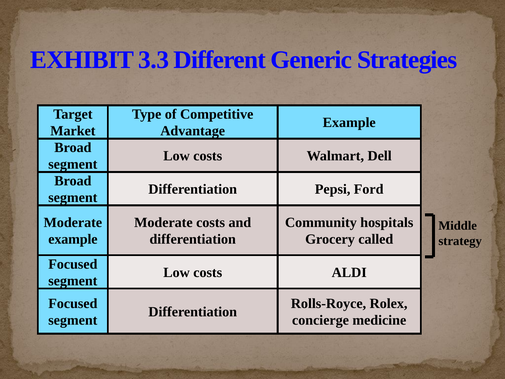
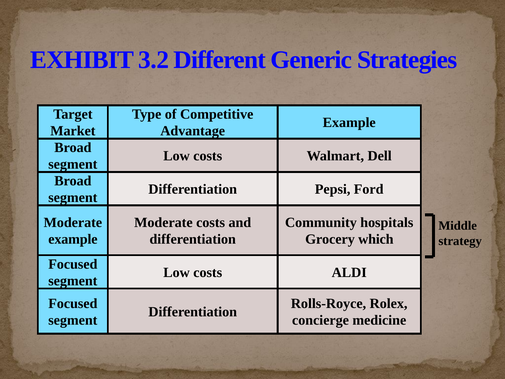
3.3: 3.3 -> 3.2
called: called -> which
